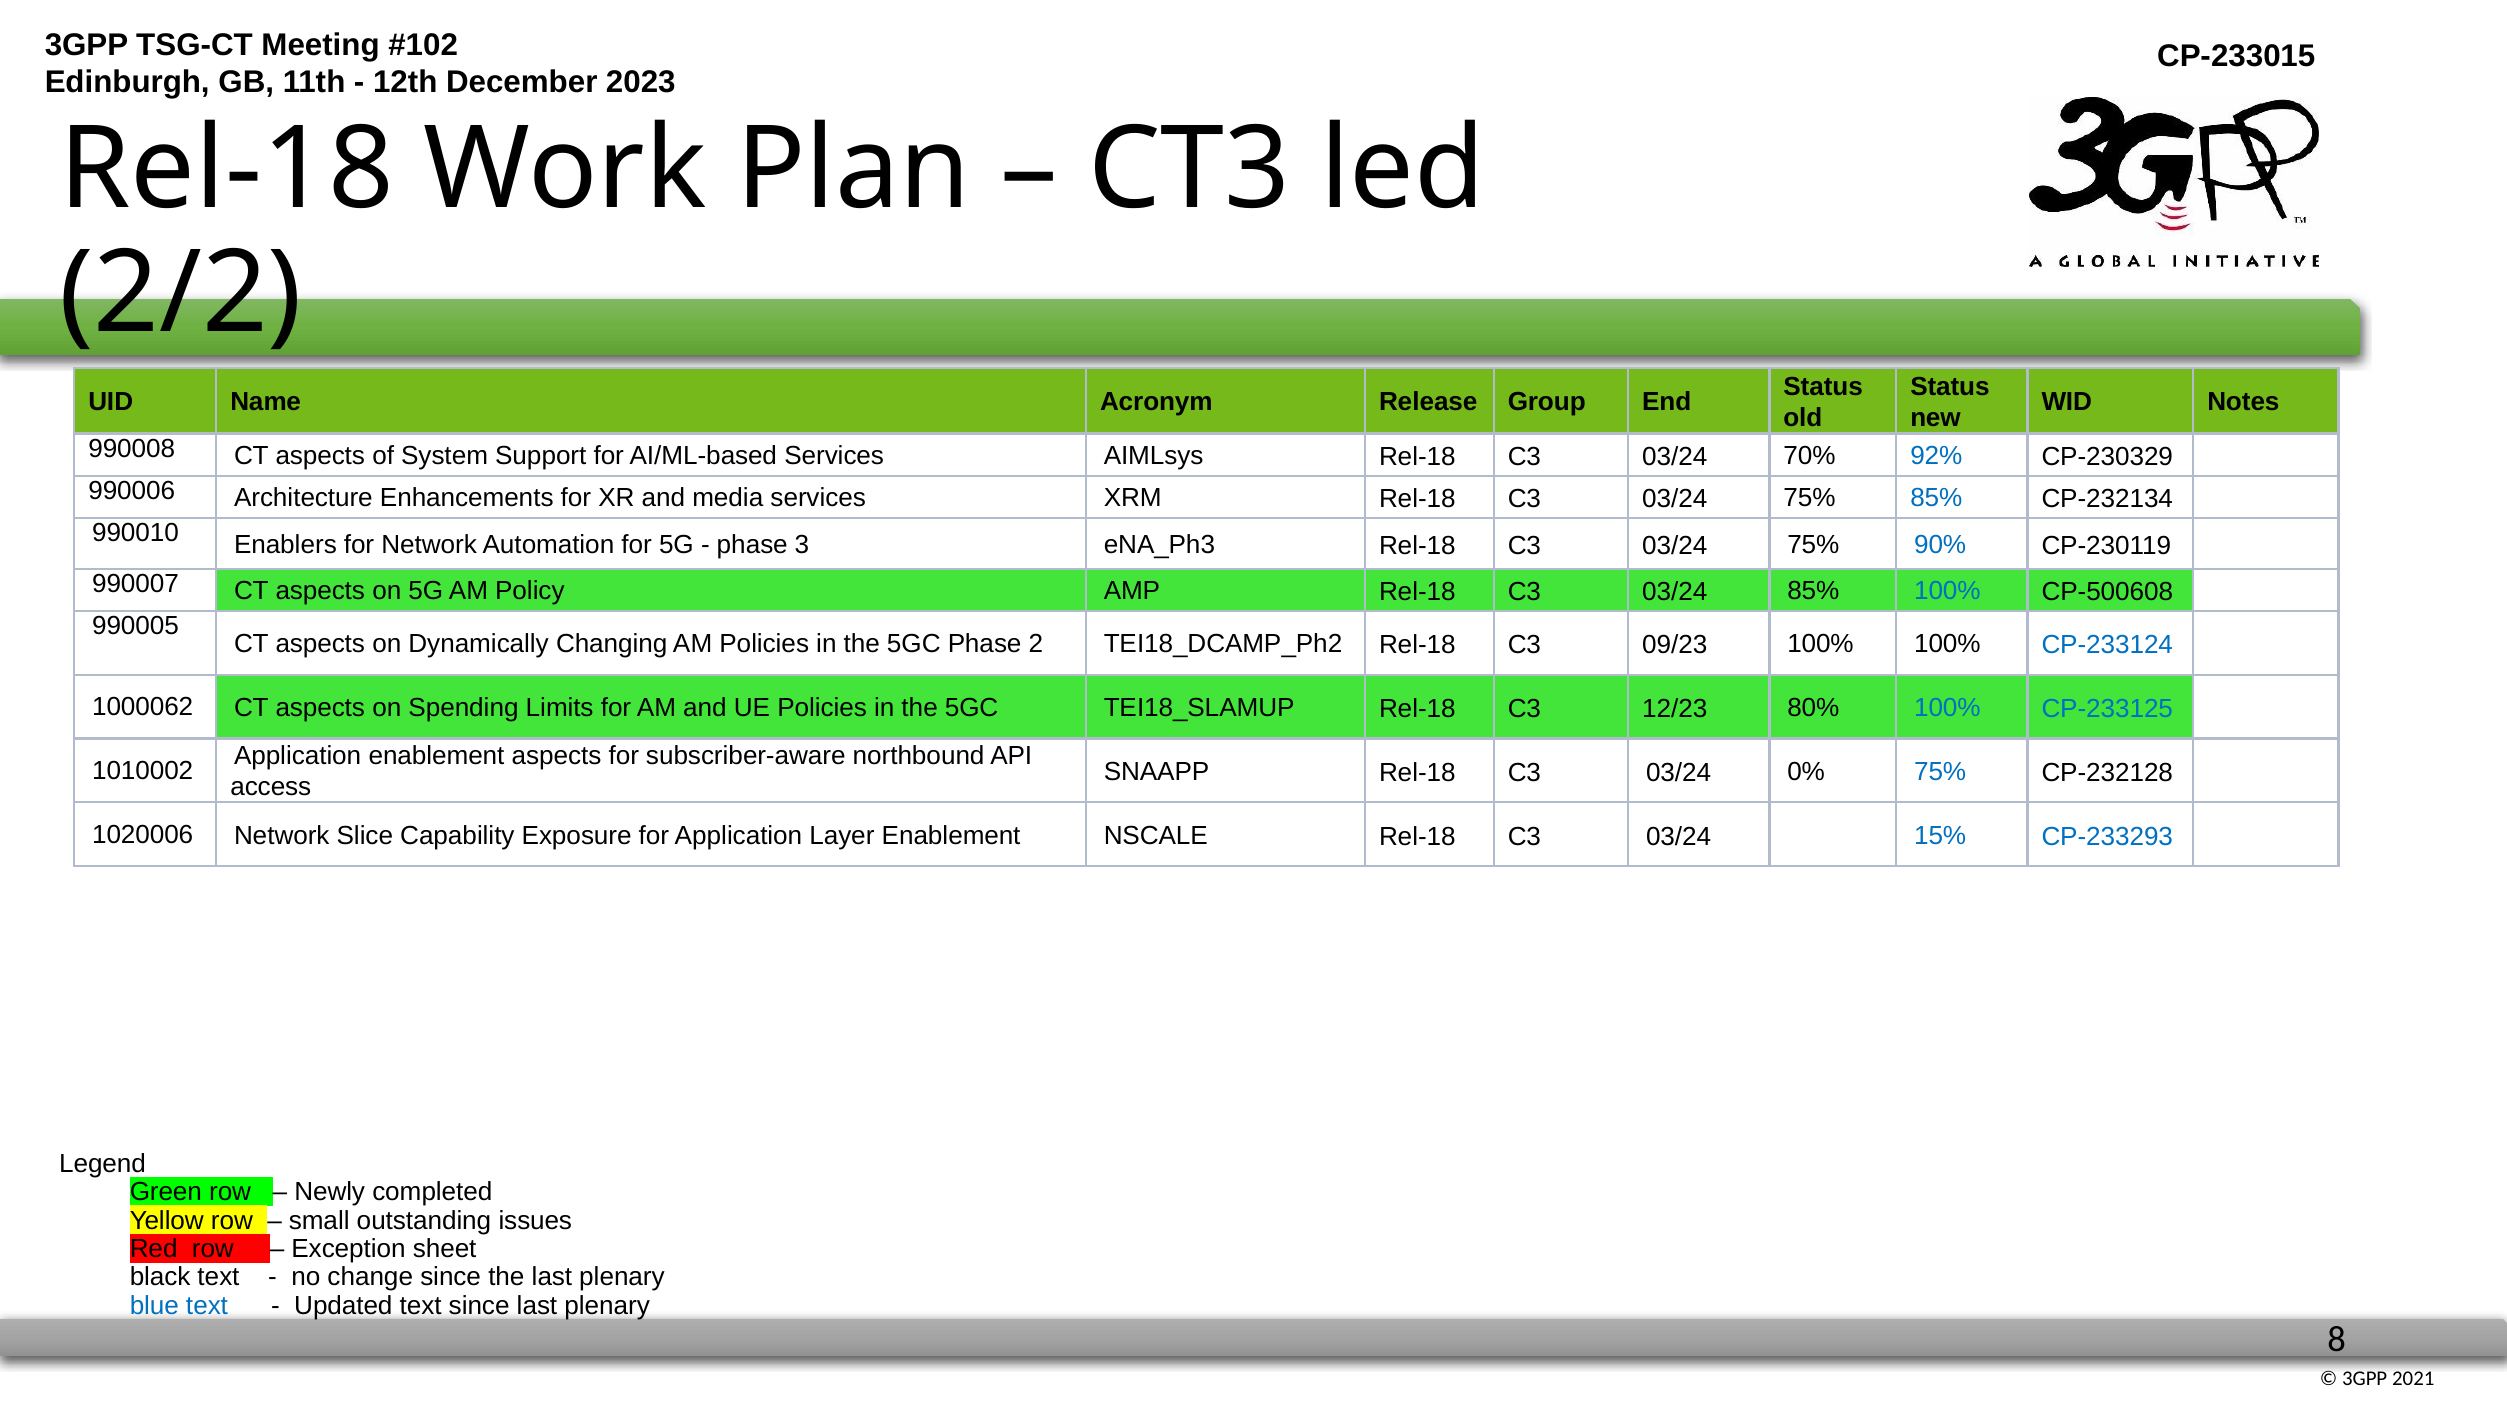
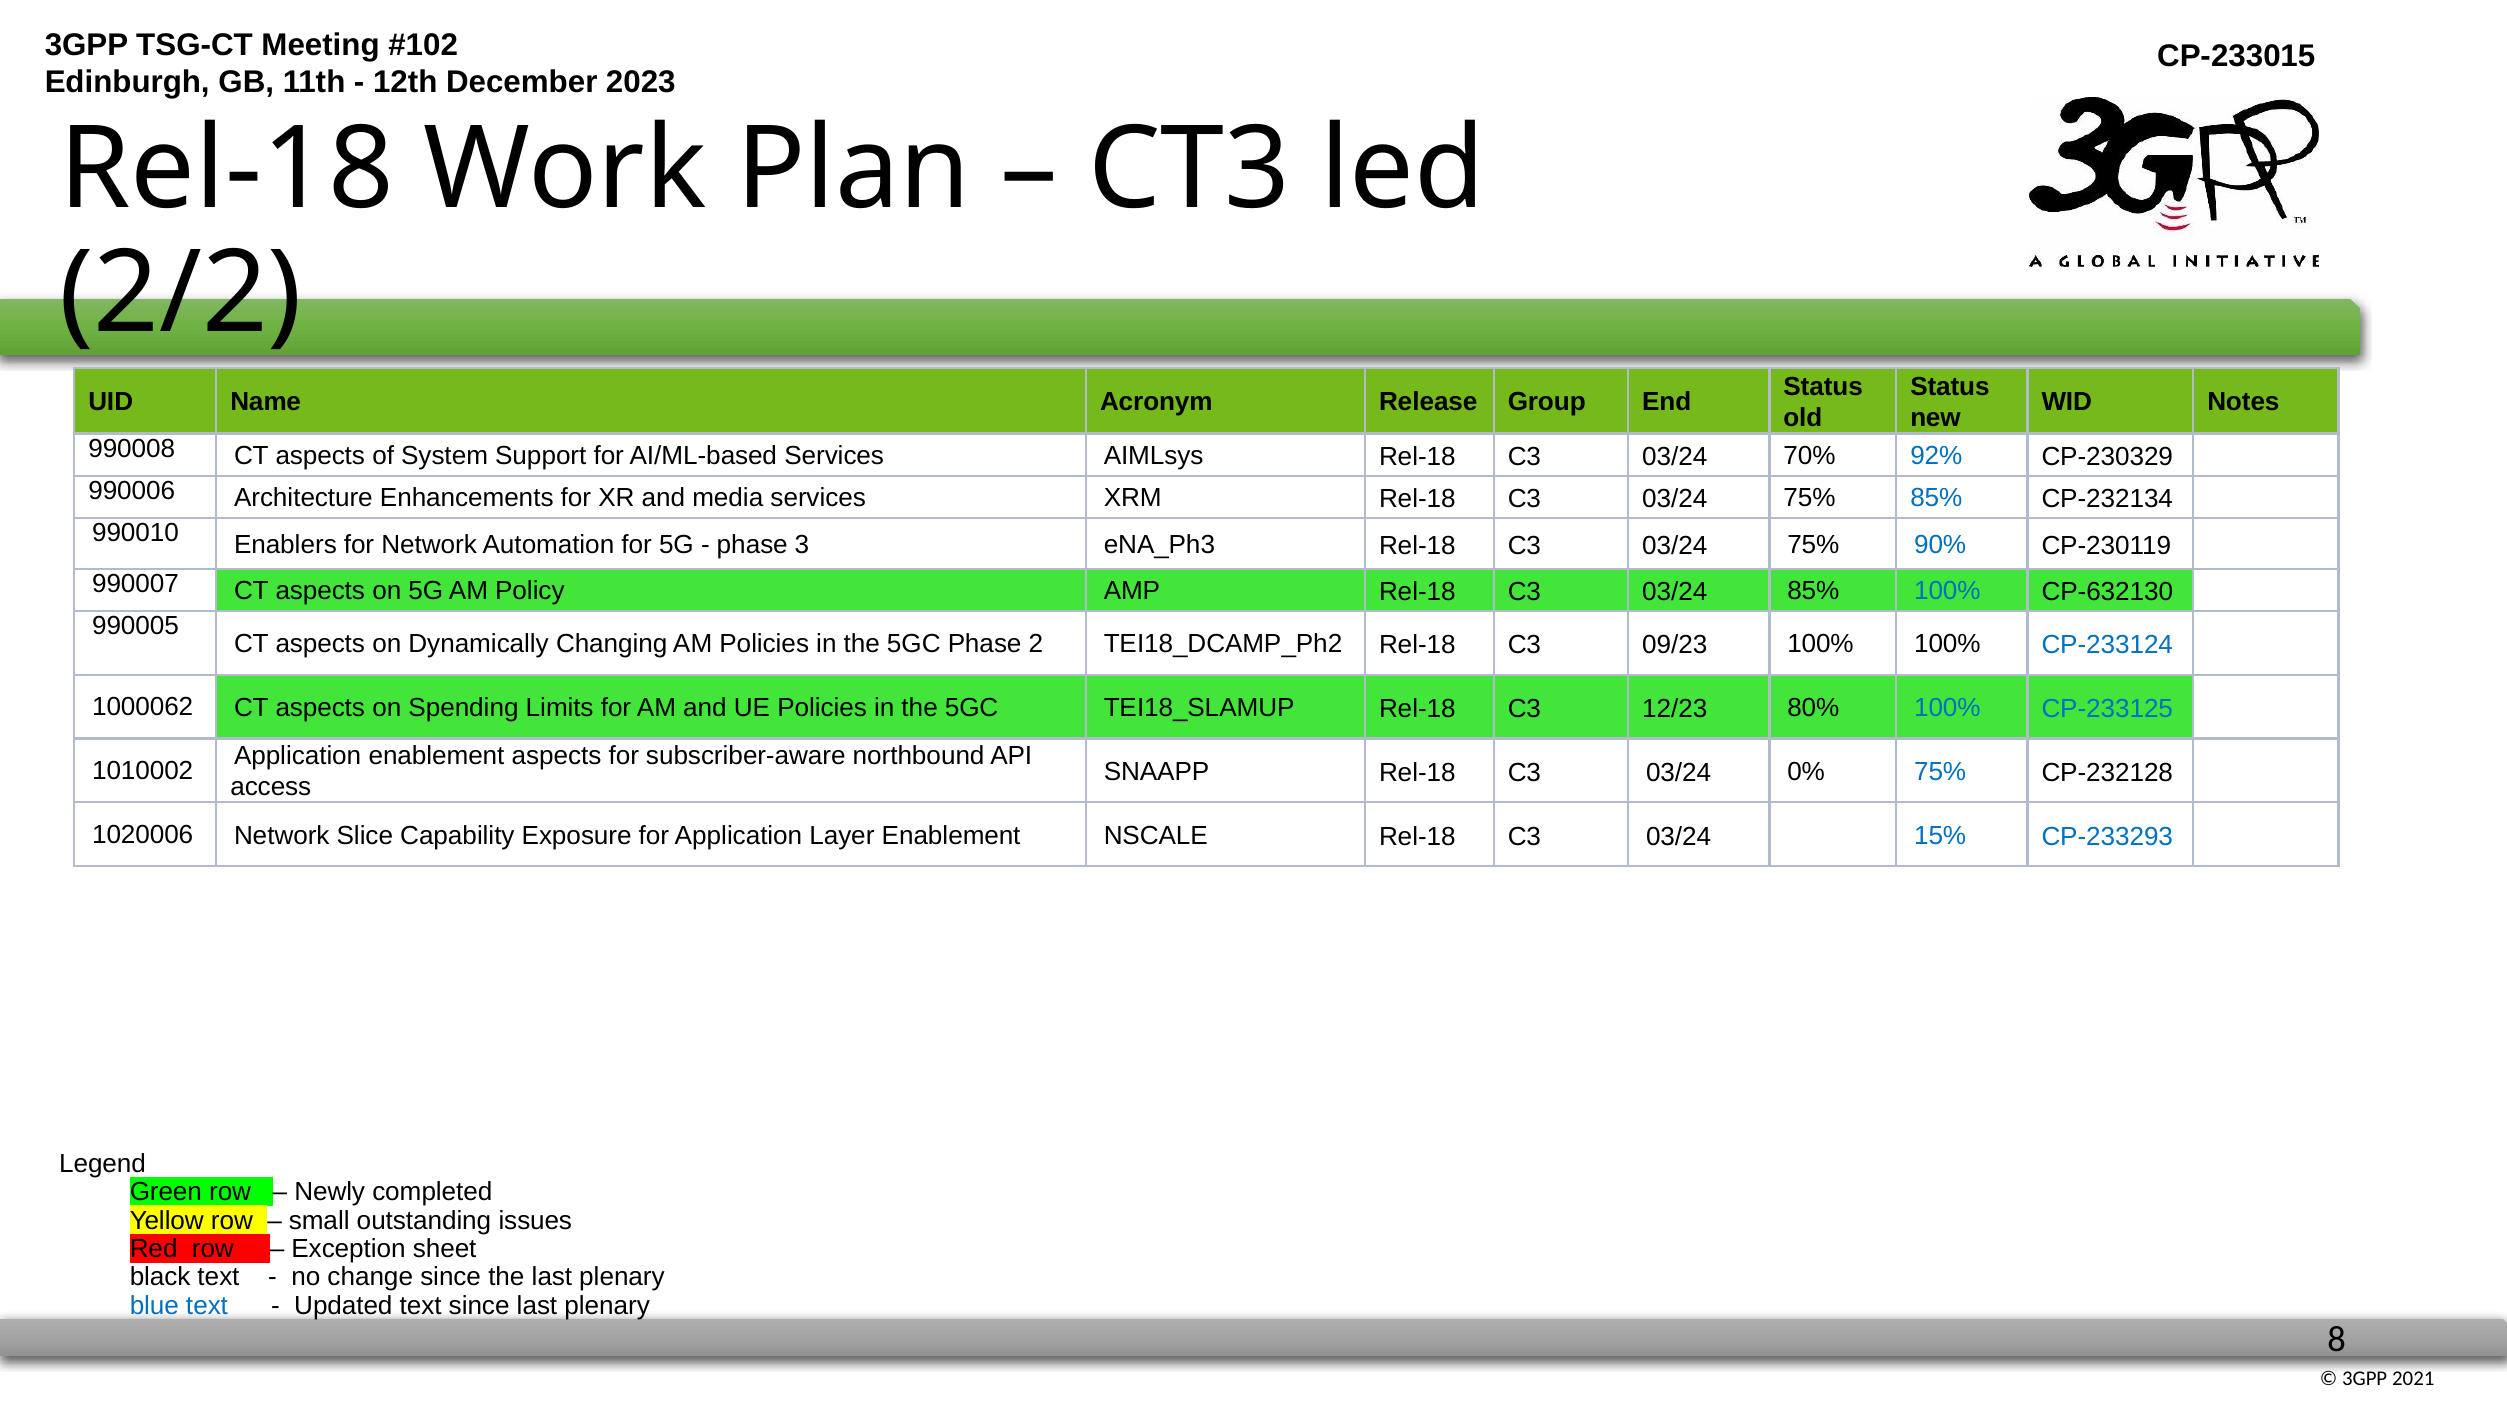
CP-500608: CP-500608 -> CP-632130
